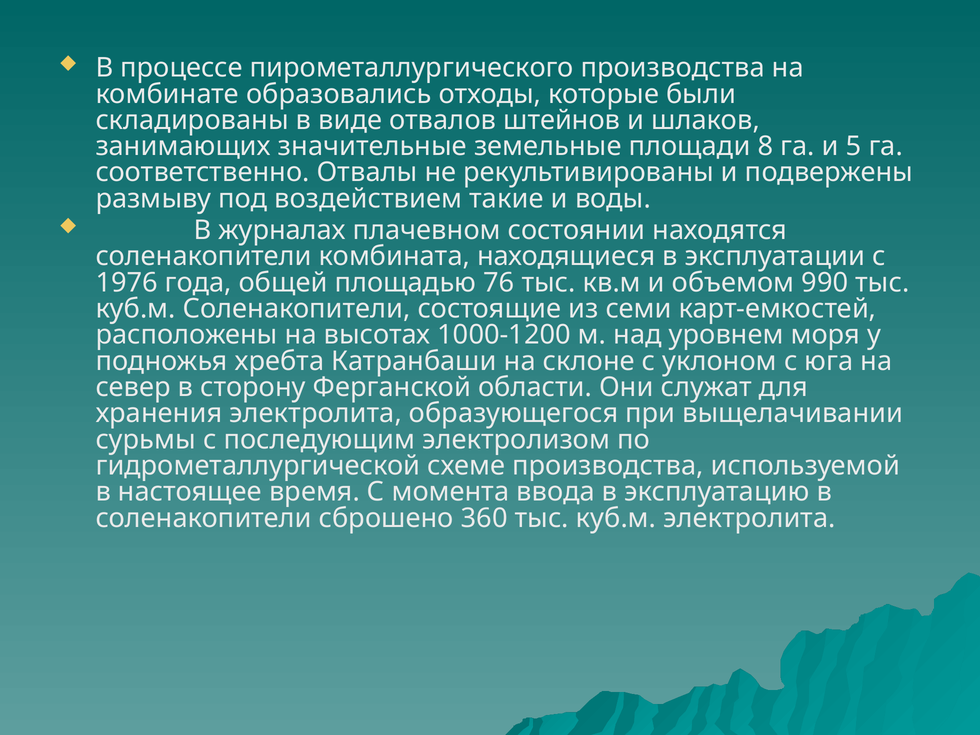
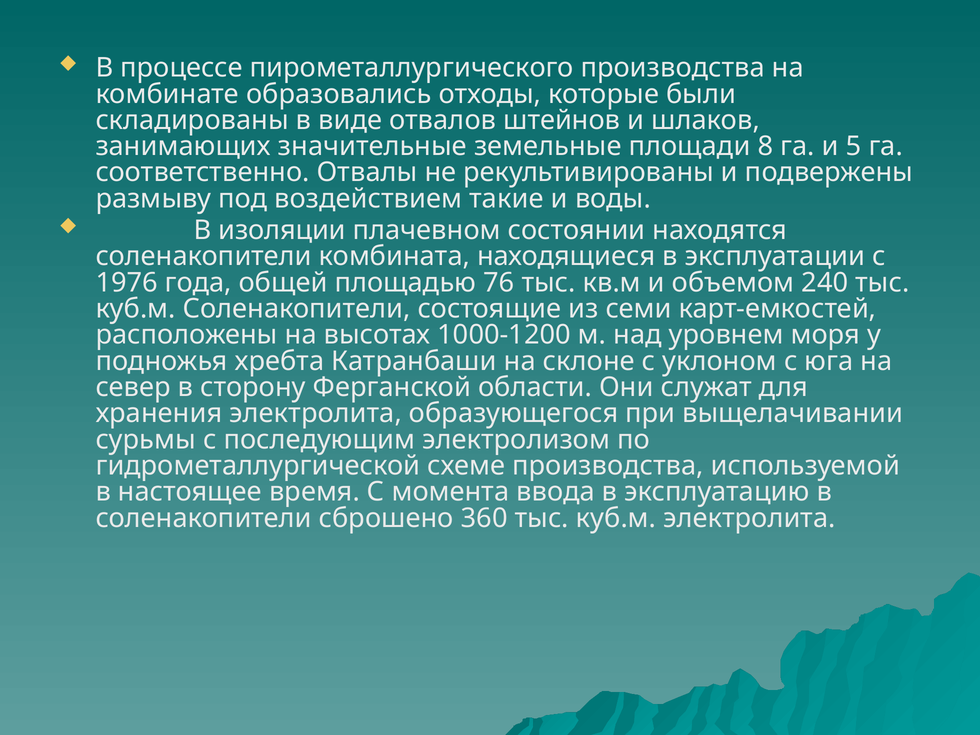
журналах: журналах -> изоляции
990: 990 -> 240
